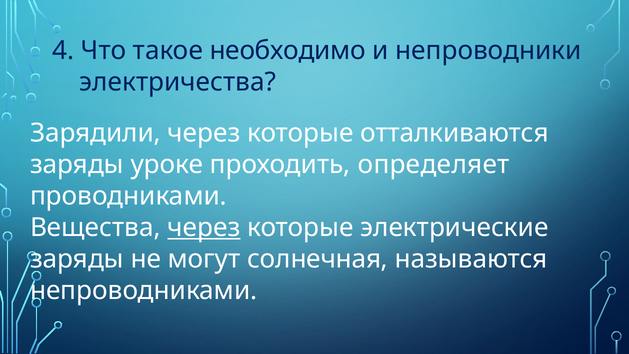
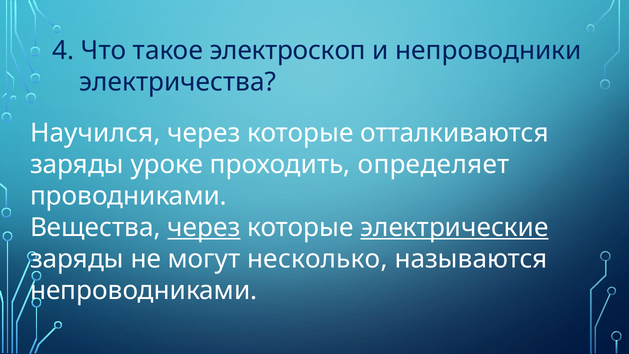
необходимо: необходимо -> электроскоп
Зарядили: Зарядили -> Научился
электрические underline: none -> present
солнечная: солнечная -> несколько
